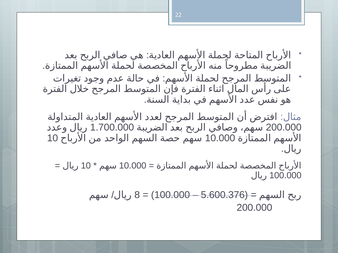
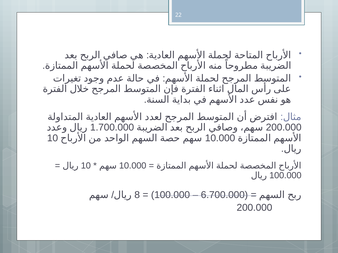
5.600.376: 5.600.376 -> 6.700.000
